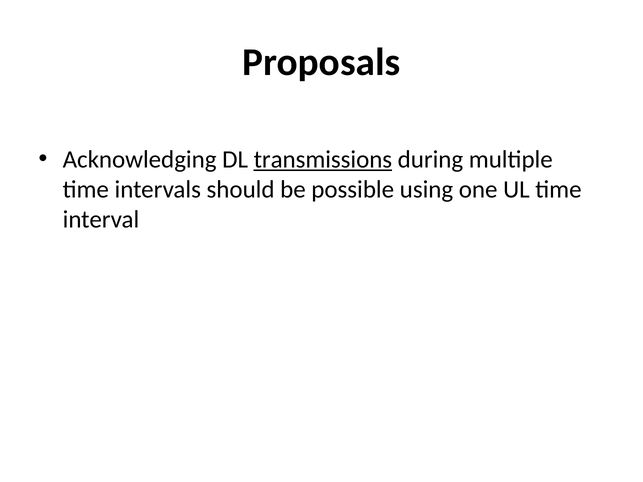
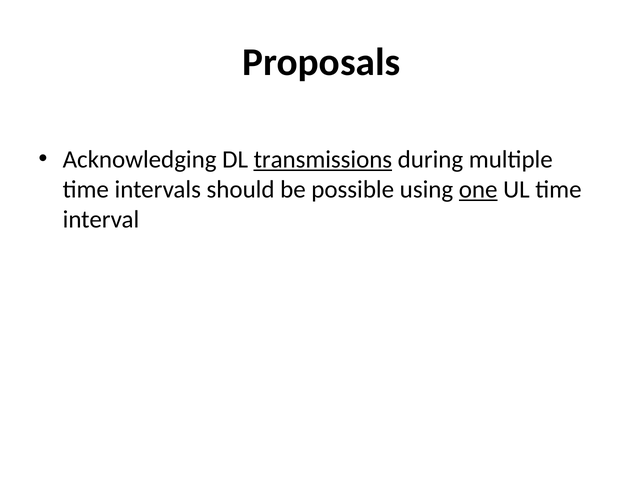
one underline: none -> present
